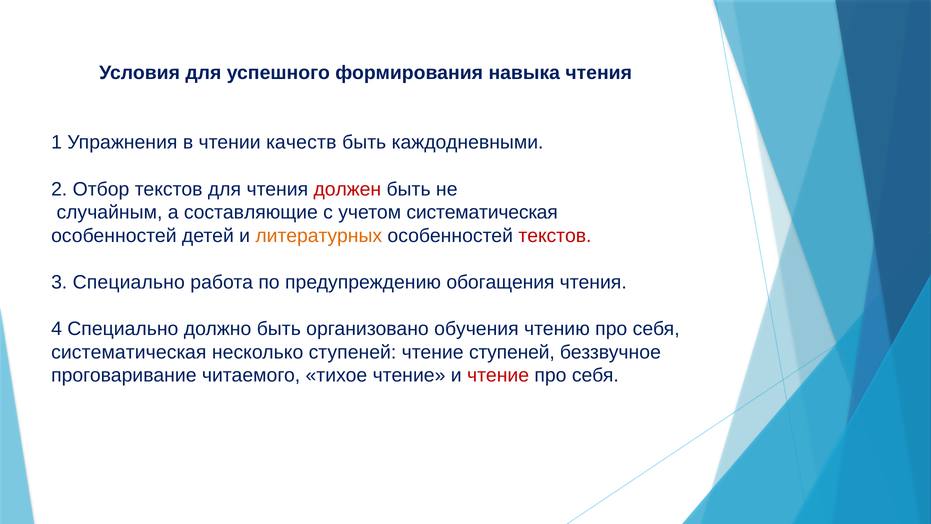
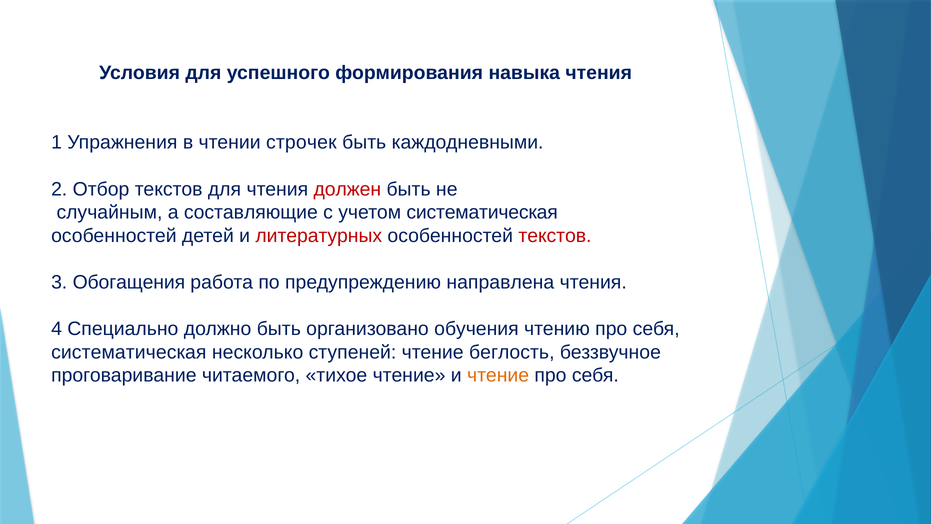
качеств: качеств -> строчек
литературных colour: orange -> red
3 Специально: Специально -> Обогащения
обогащения: обогащения -> направлена
чтение ступеней: ступеней -> беглость
чтение at (498, 375) colour: red -> orange
